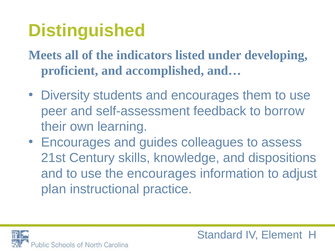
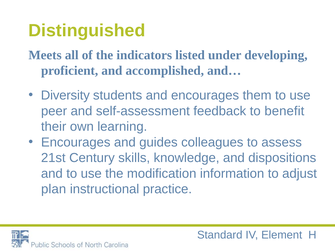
borrow: borrow -> benefit
the encourages: encourages -> modification
